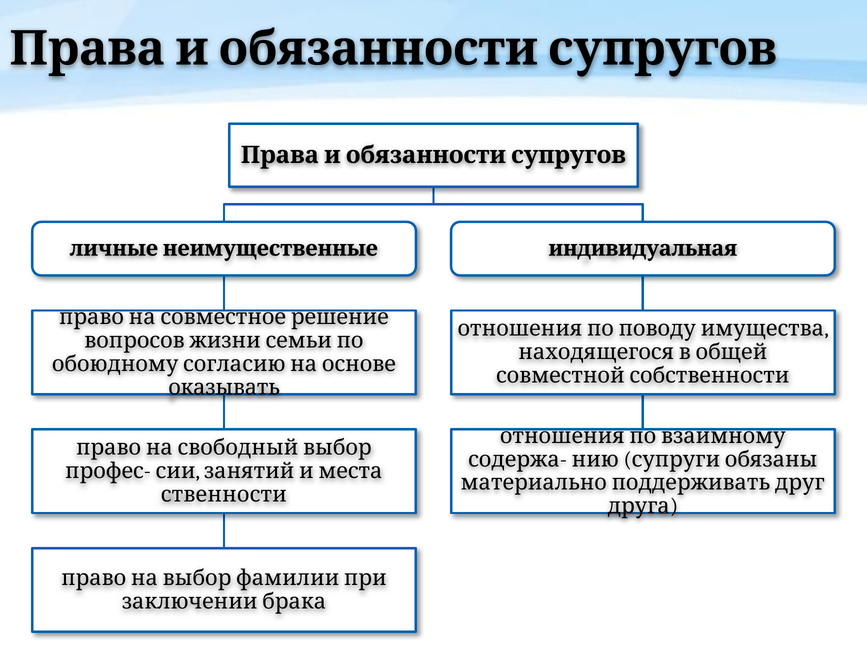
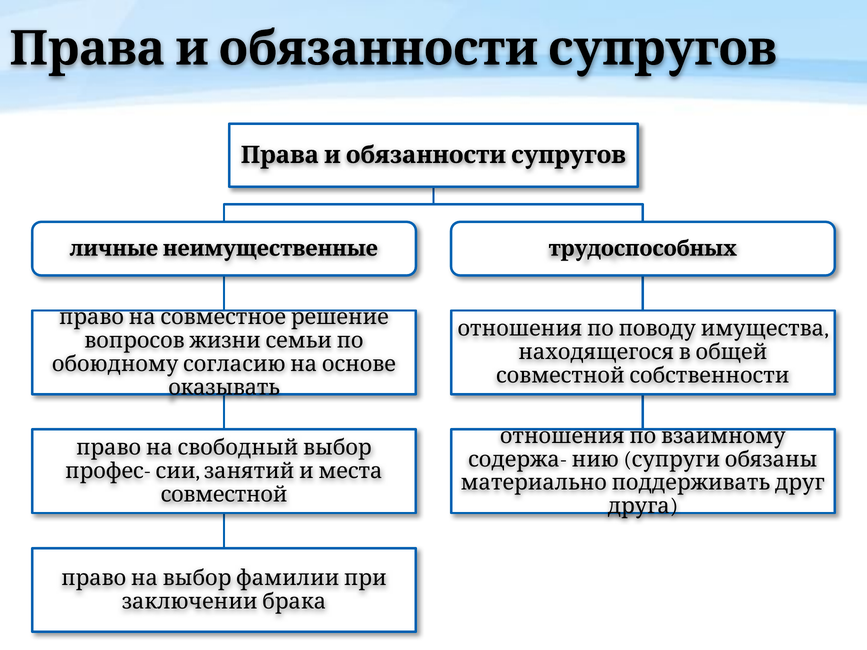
индивидуальная: индивидуальная -> трудоспособных
ственности: ственности -> совместной
